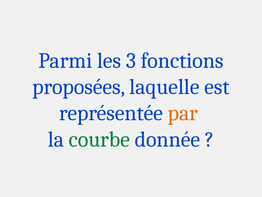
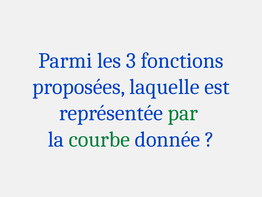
par colour: orange -> green
